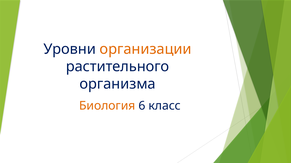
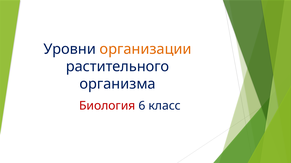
Биология colour: orange -> red
